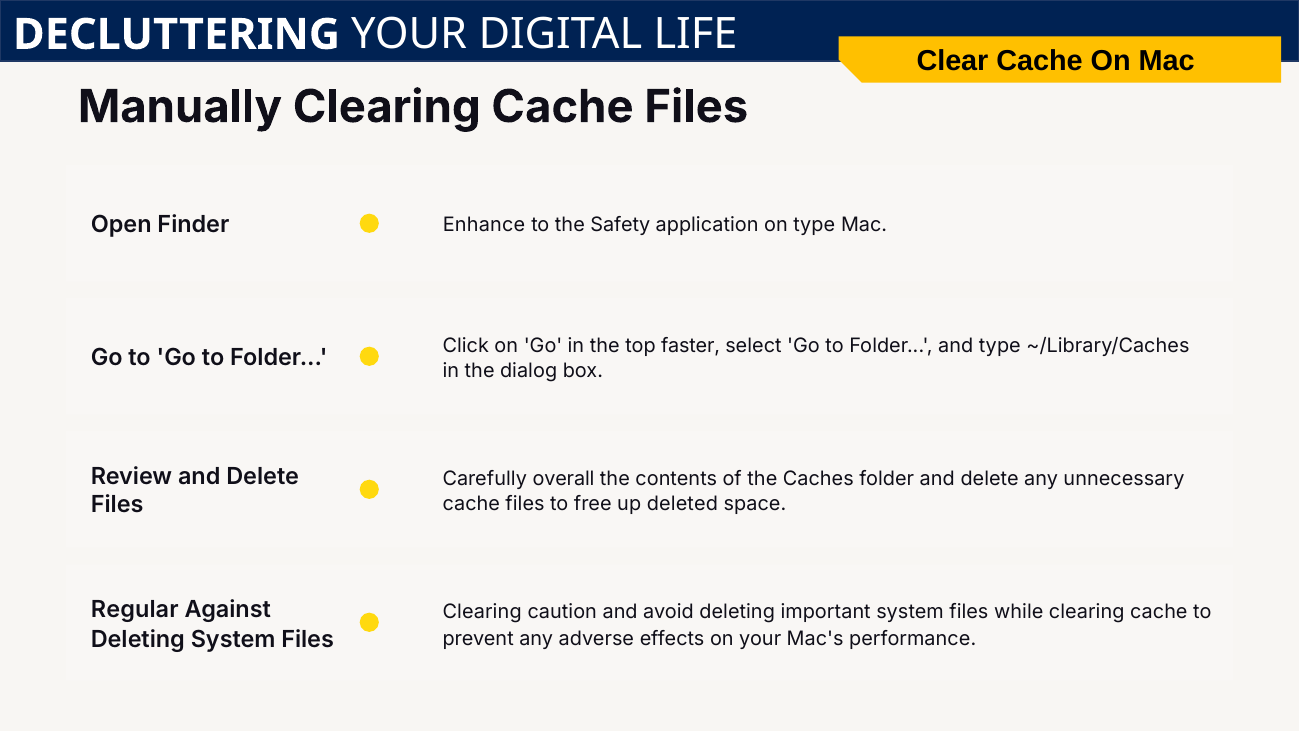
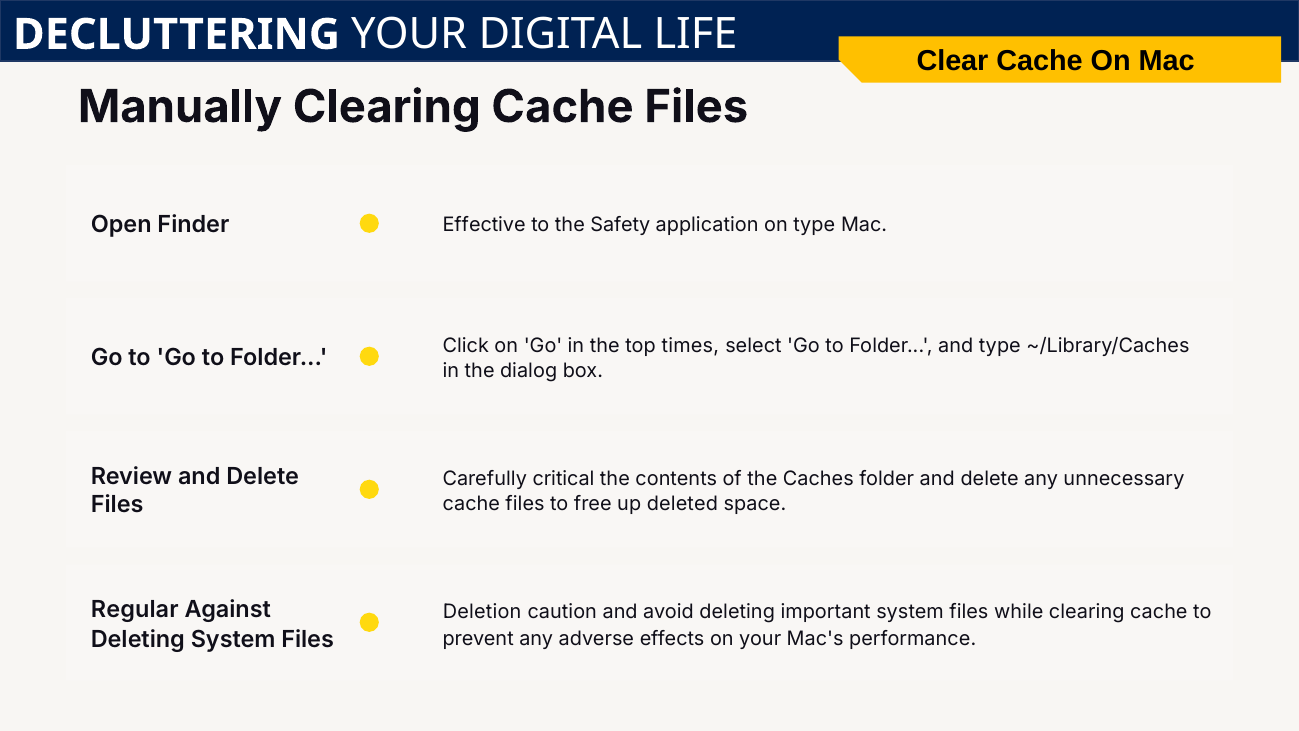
Enhance: Enhance -> Effective
faster: faster -> times
overall: overall -> critical
Clearing at (482, 612): Clearing -> Deletion
